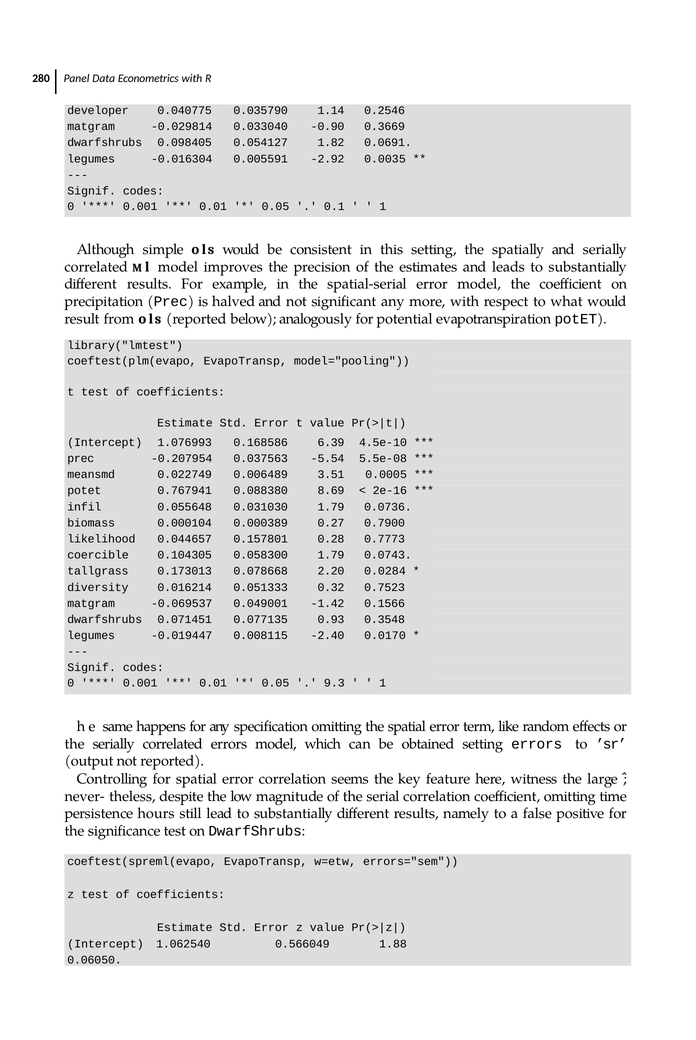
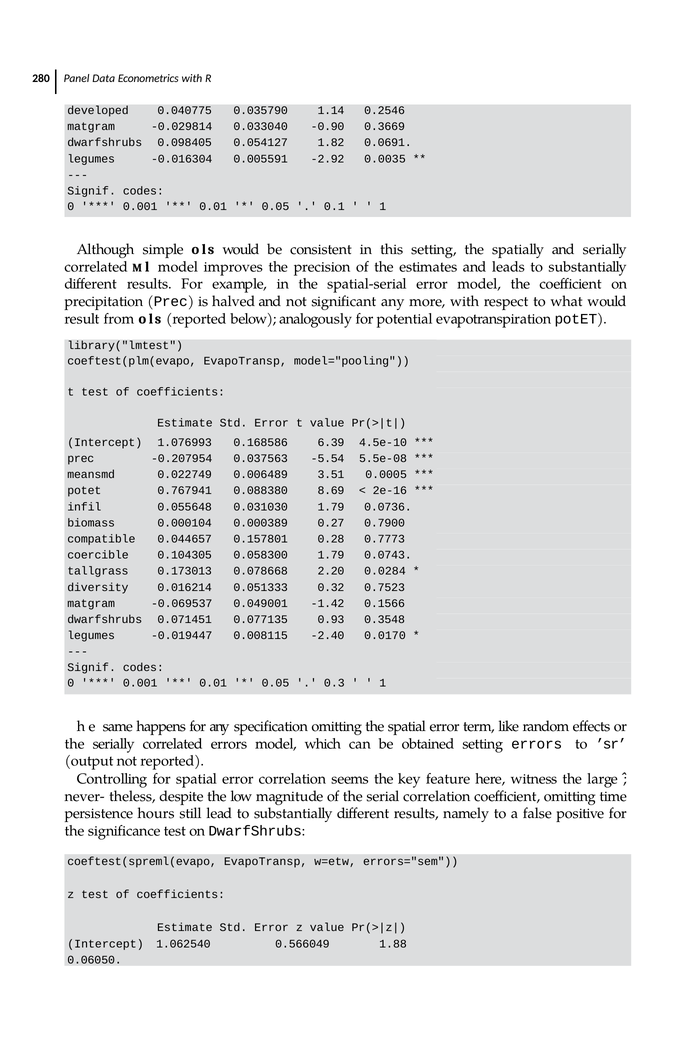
developer: developer -> developed
likelihood: likelihood -> compatible
9.3: 9.3 -> 0.3
